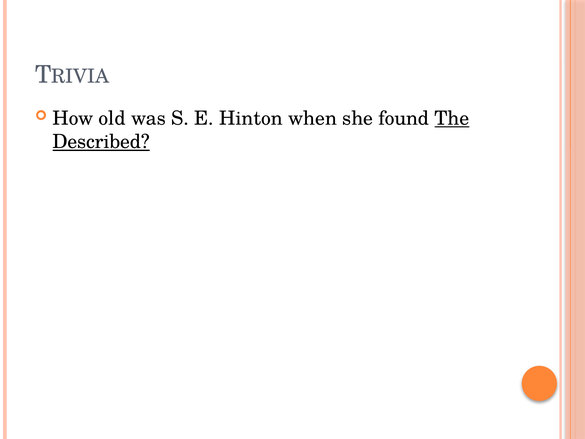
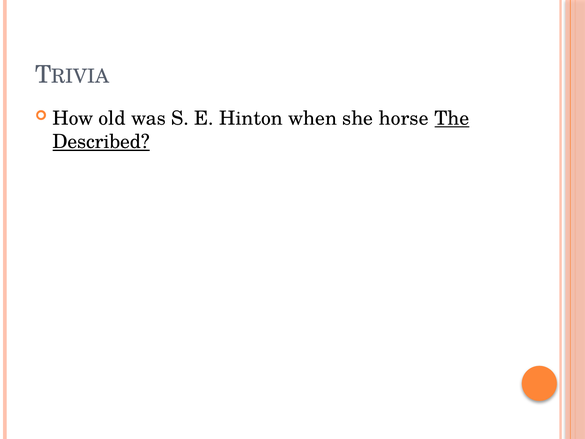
found: found -> horse
